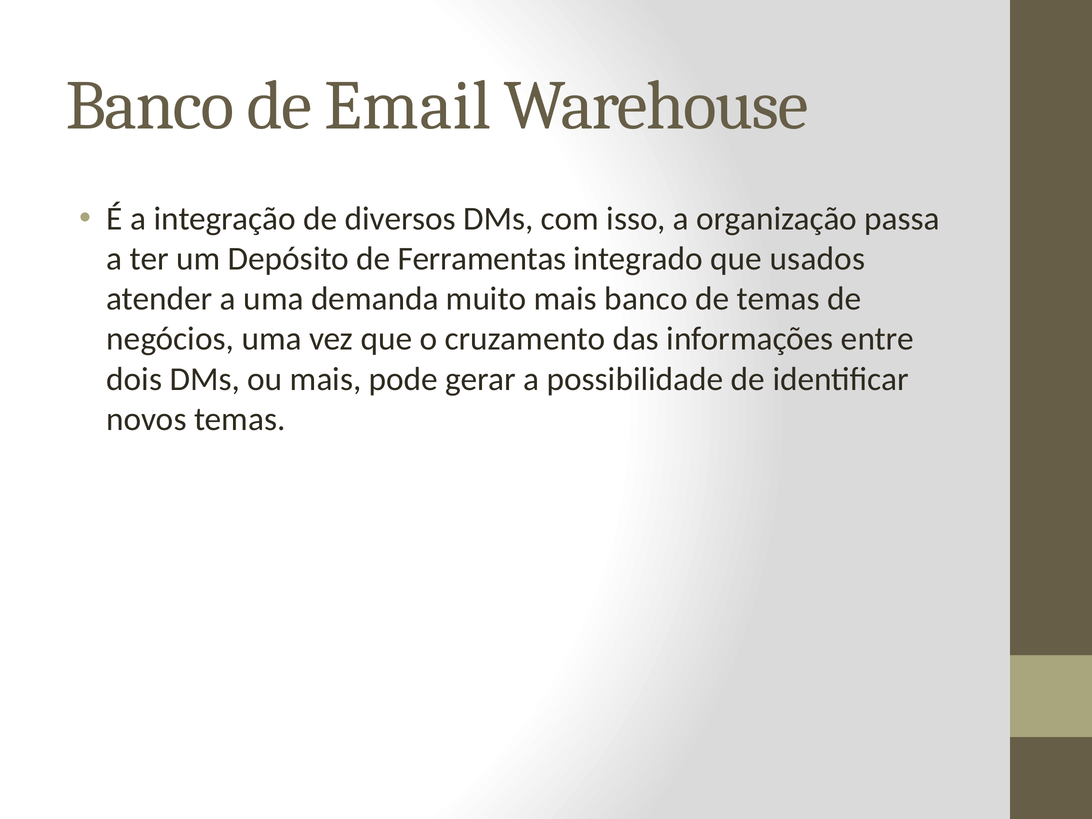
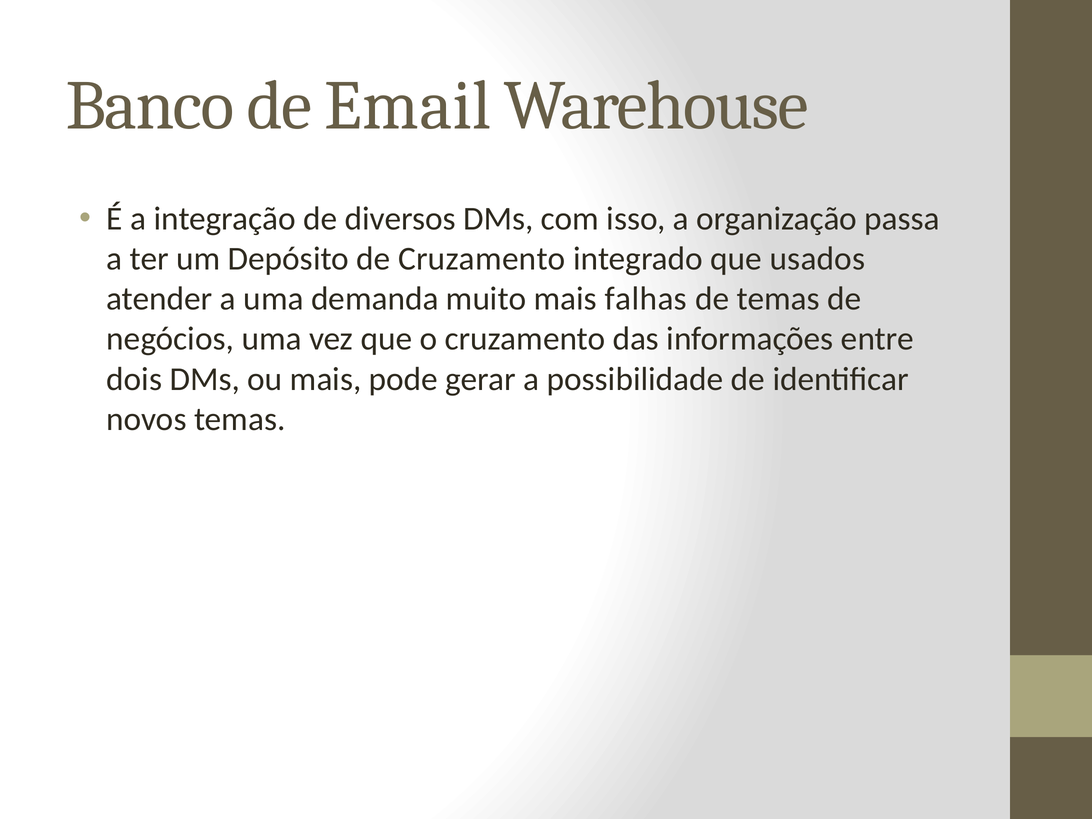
de Ferramentas: Ferramentas -> Cruzamento
mais banco: banco -> falhas
